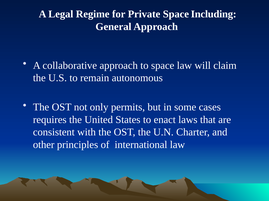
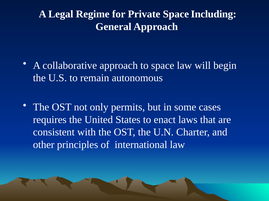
claim: claim -> begin
